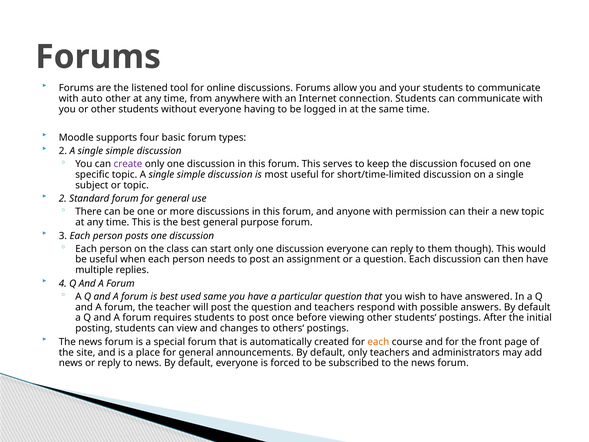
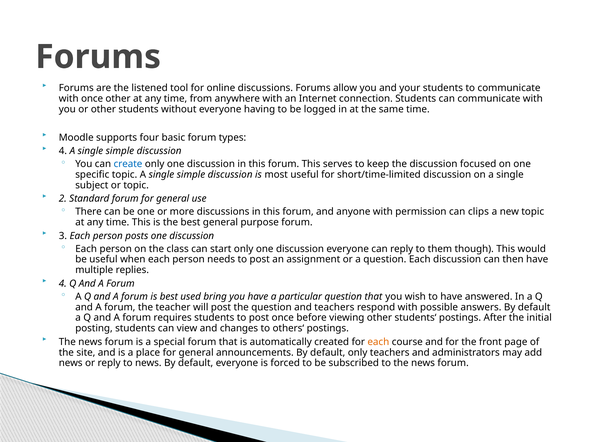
with auto: auto -> once
2 at (63, 151): 2 -> 4
create colour: purple -> blue
their: their -> clips
used same: same -> bring
